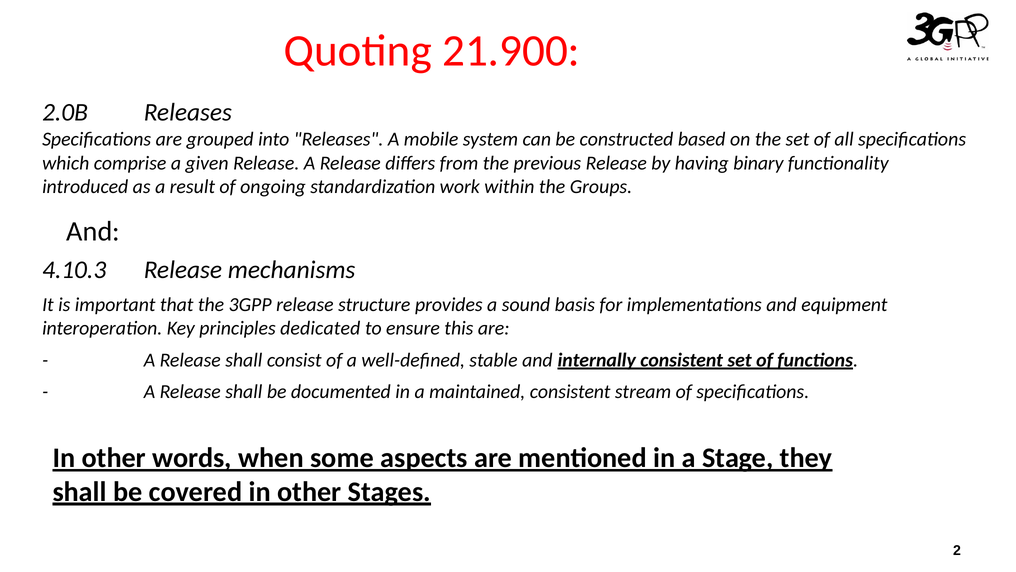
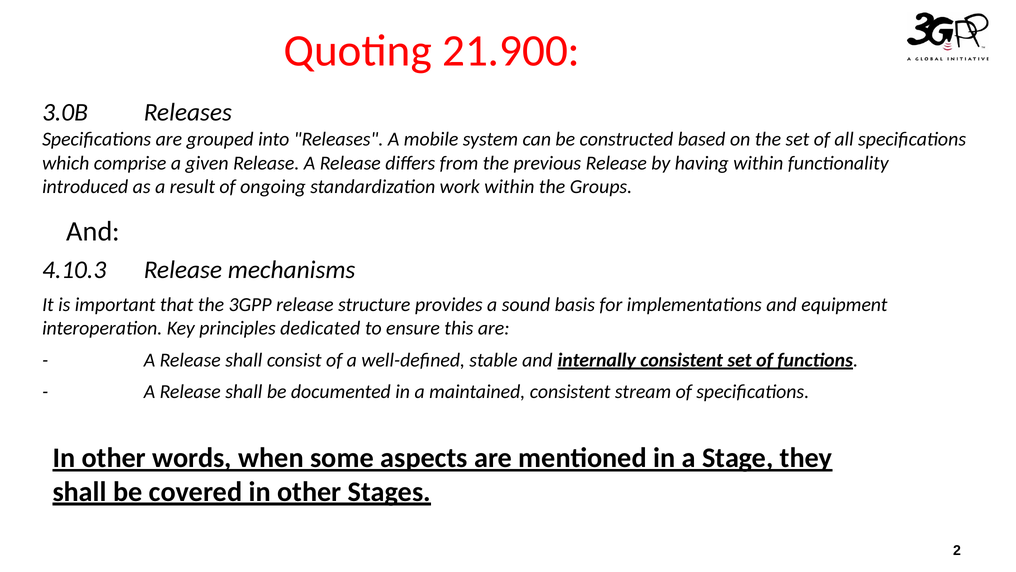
2.0B: 2.0B -> 3.0B
having binary: binary -> within
